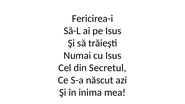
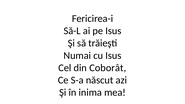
Secretul: Secretul -> Coborât
